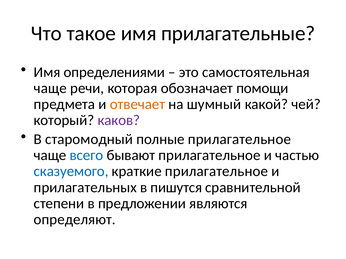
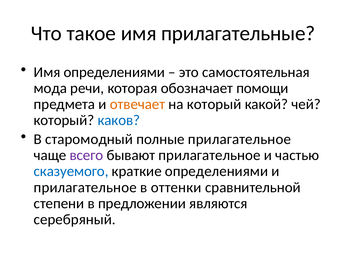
чаще at (50, 88): чаще -> мода
на шумный: шумный -> который
каков colour: purple -> blue
всего colour: blue -> purple
краткие прилагательное: прилагательное -> определениями
прилагательных at (85, 188): прилагательных -> прилагательное
пишутся: пишутся -> оттенки
определяют: определяют -> серебряный
